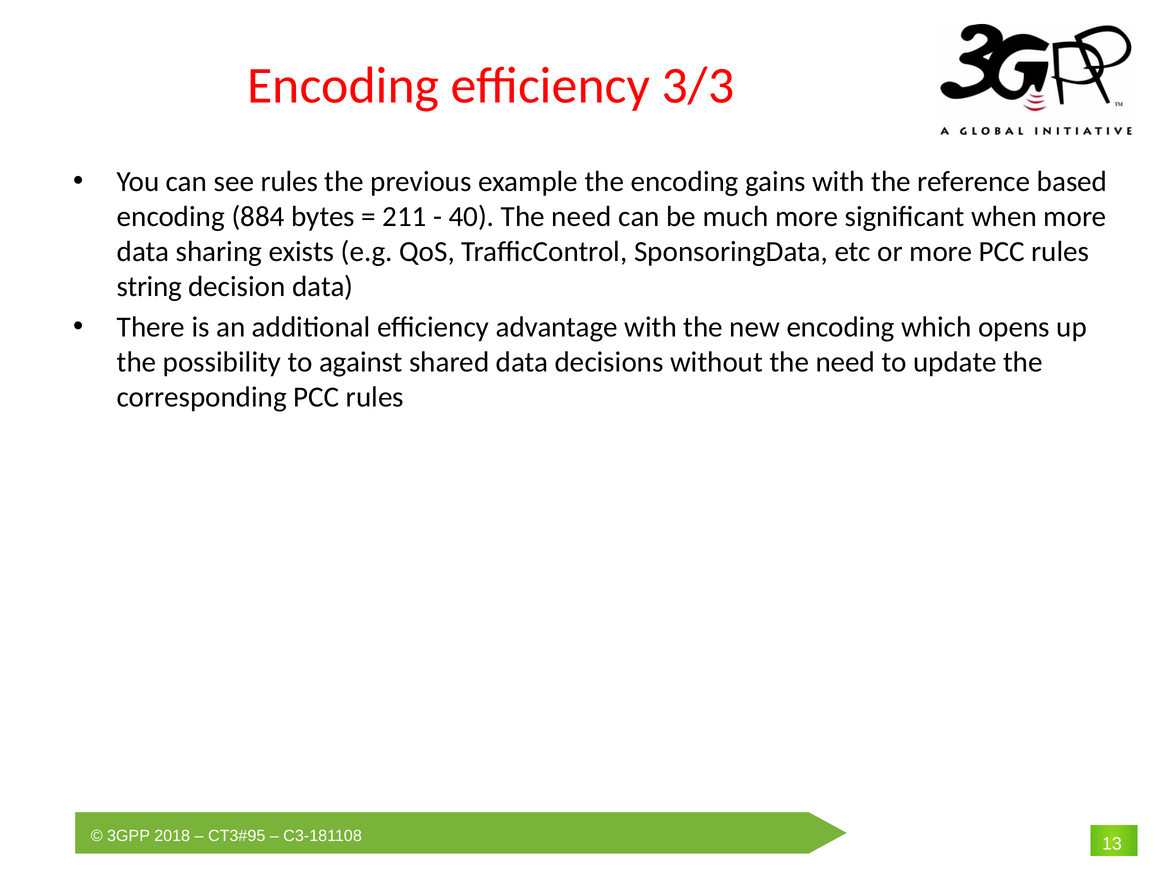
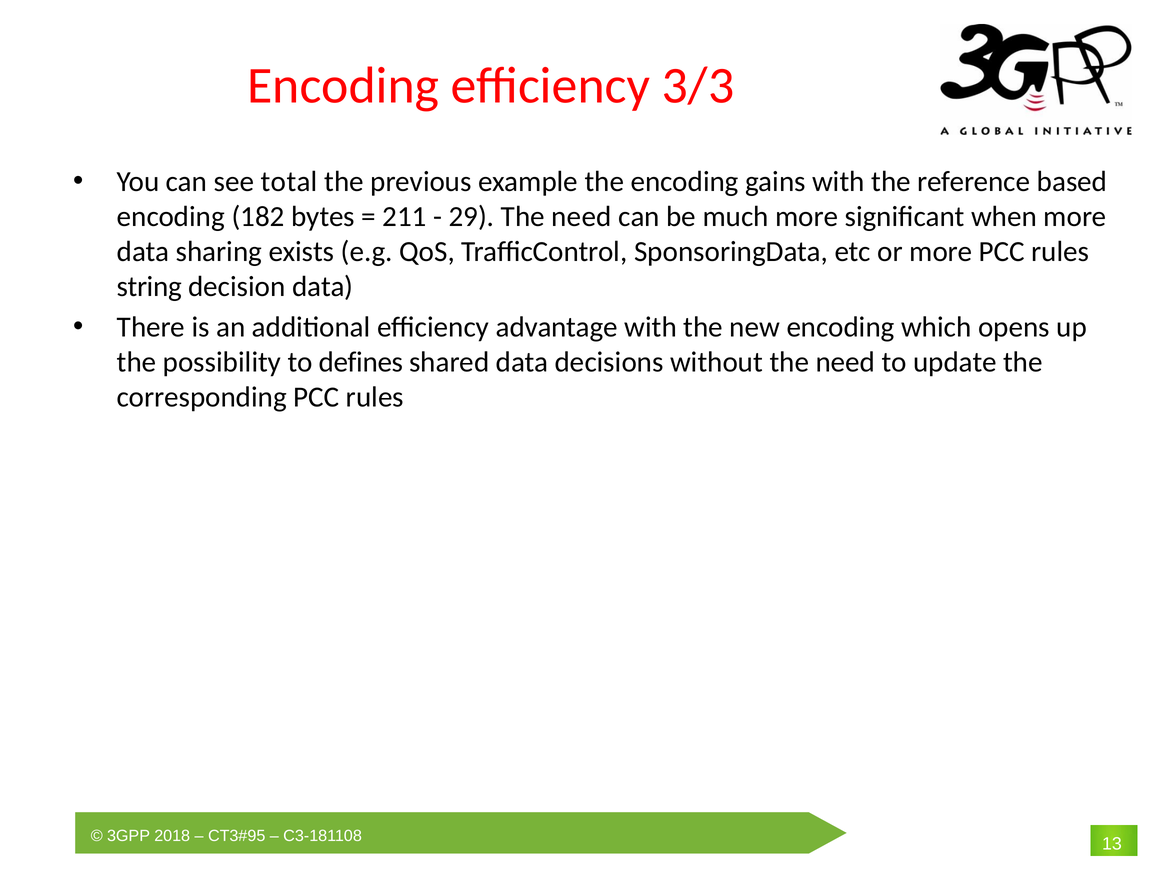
see rules: rules -> total
884: 884 -> 182
40: 40 -> 29
against: against -> defines
